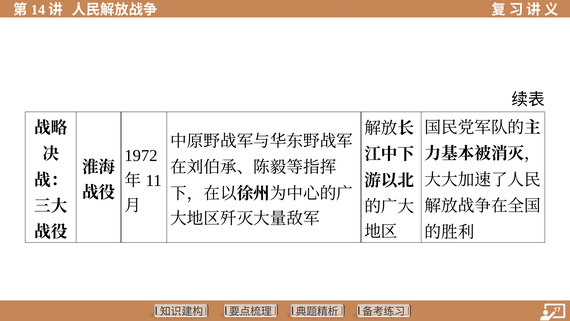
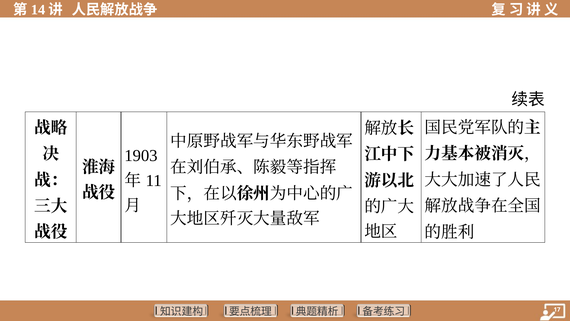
1972: 1972 -> 1903
